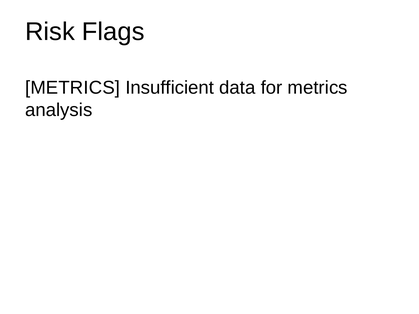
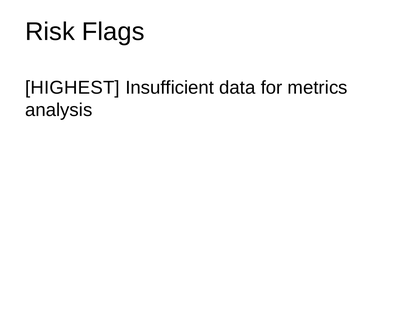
METRICS at (73, 88): METRICS -> HIGHEST
